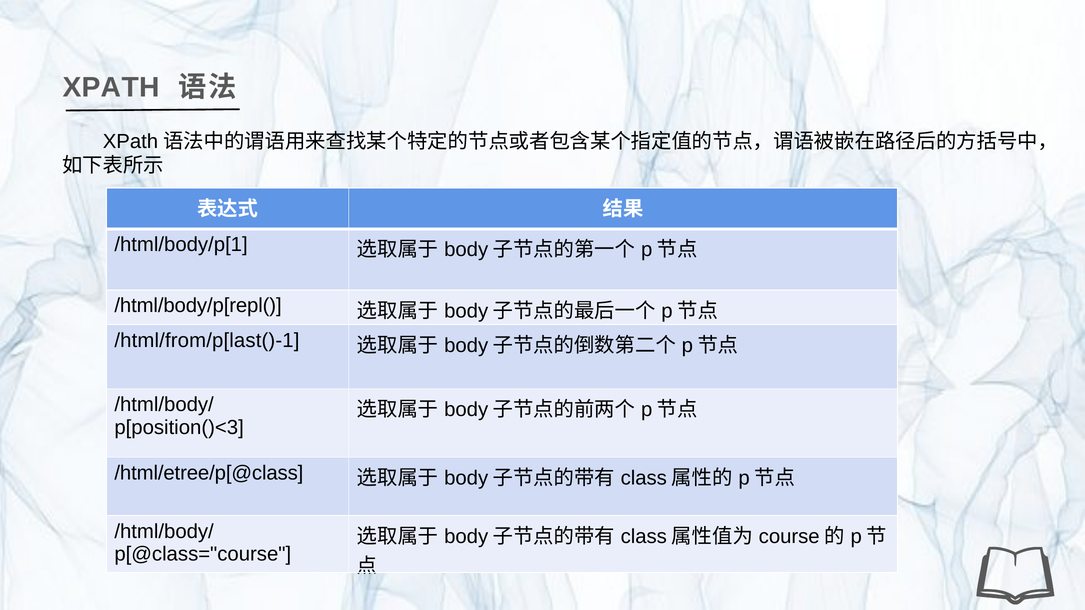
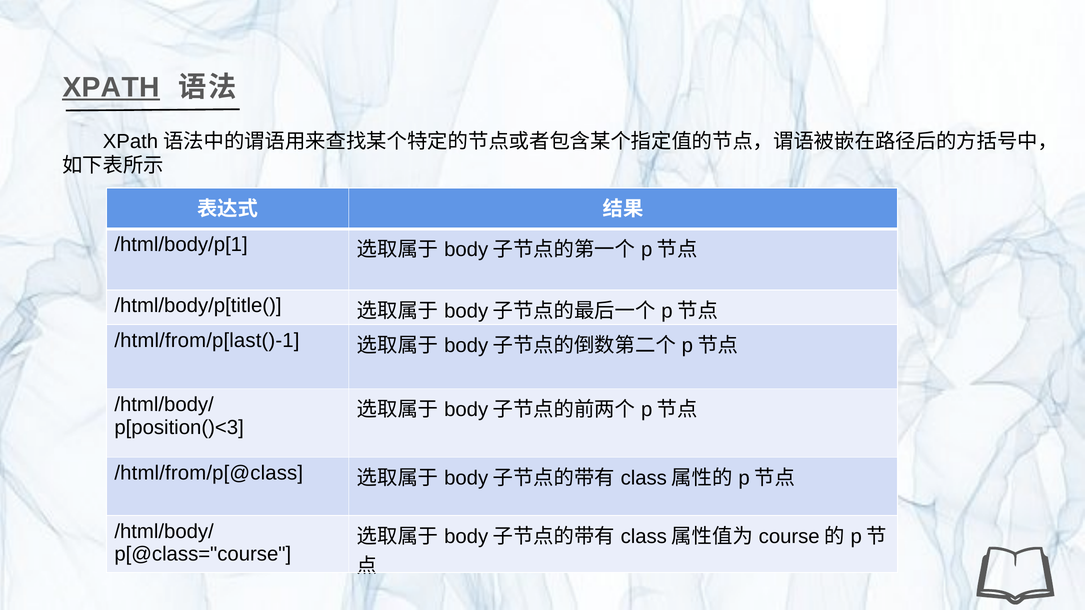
XPATH underline: none -> present
/html/body/p[repl(: /html/body/p[repl( -> /html/body/p[title(
/html/etree/p[@class: /html/etree/p[@class -> /html/from/p[@class
